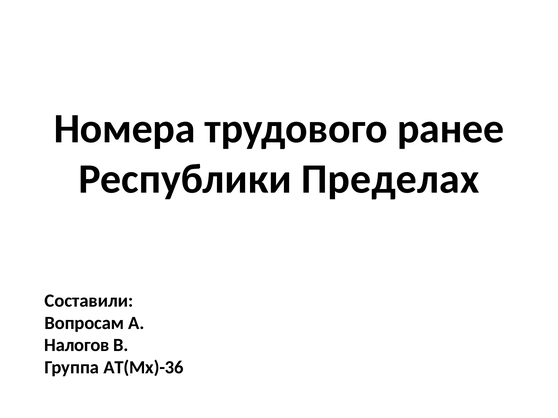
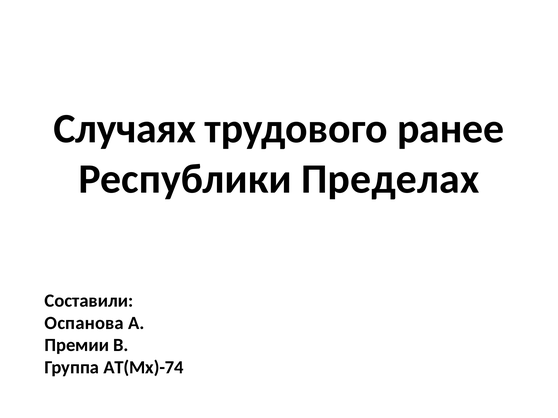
Номера: Номера -> Случаях
Вопросам: Вопросам -> Оспанова
Налогов: Налогов -> Премии
АТ(Мх)-36: АТ(Мх)-36 -> АТ(Мх)-74
